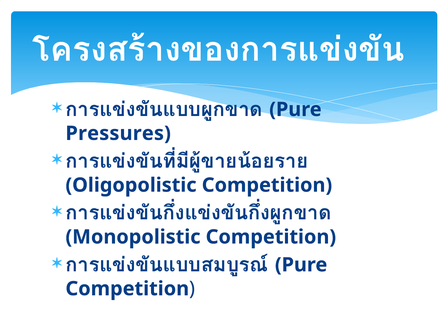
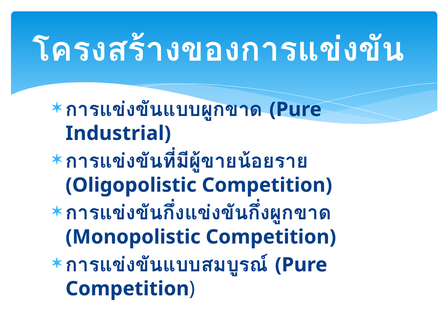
Pressures: Pressures -> Industrial
